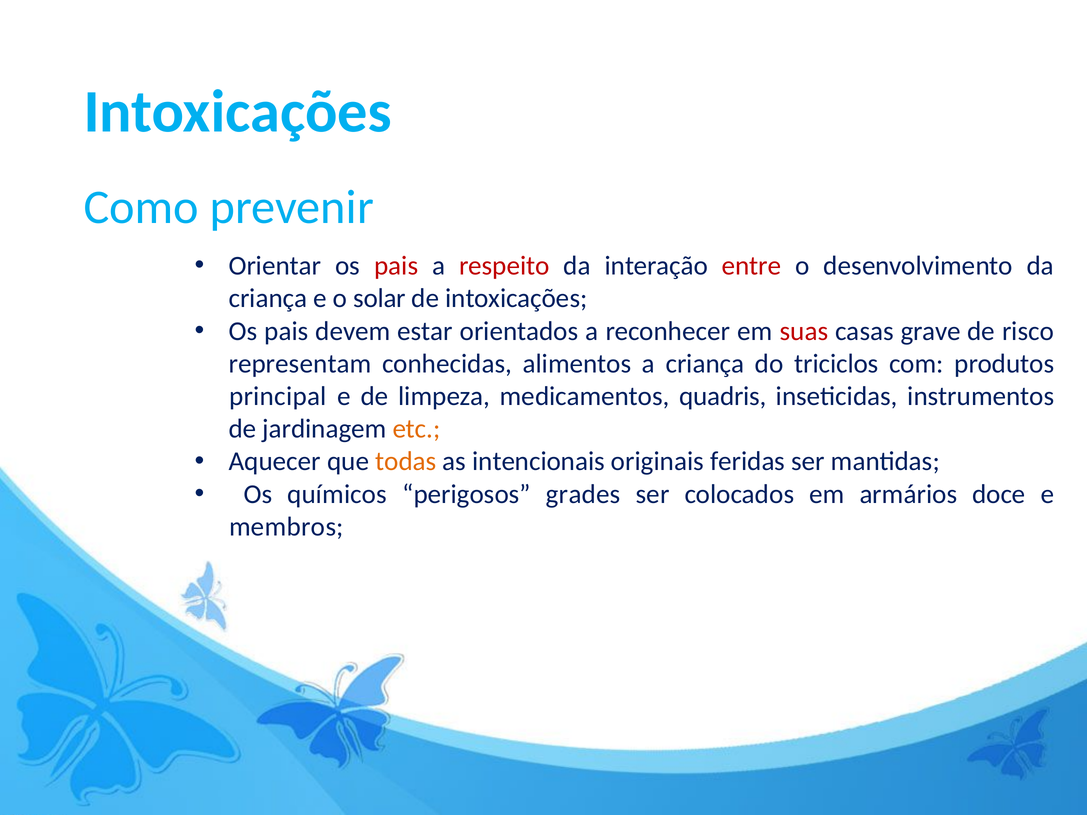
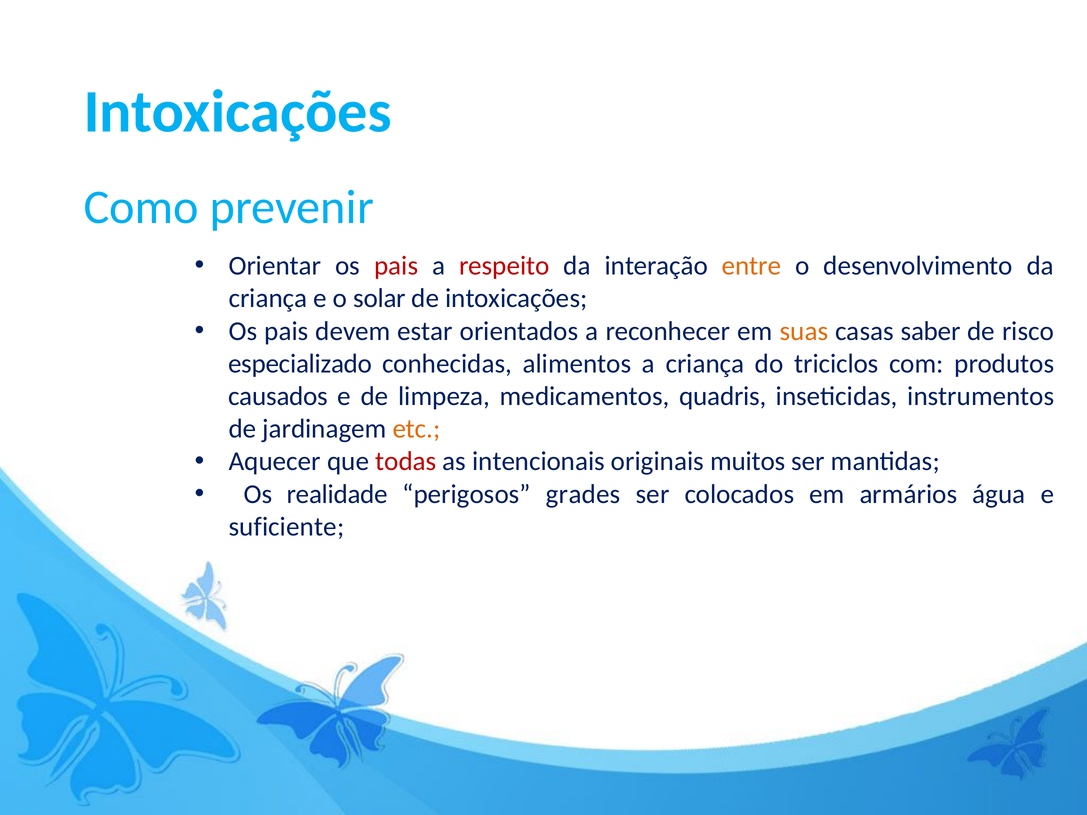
entre colour: red -> orange
suas colour: red -> orange
grave: grave -> saber
representam: representam -> especializado
principal: principal -> causados
todas colour: orange -> red
feridas: feridas -> muitos
químicos: químicos -> realidade
doce: doce -> água
membros: membros -> suficiente
